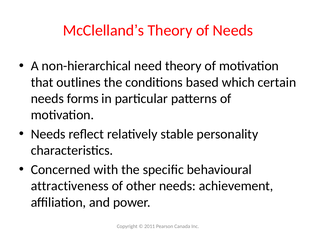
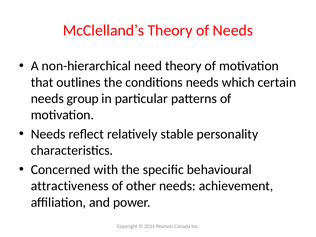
conditions based: based -> needs
forms: forms -> group
